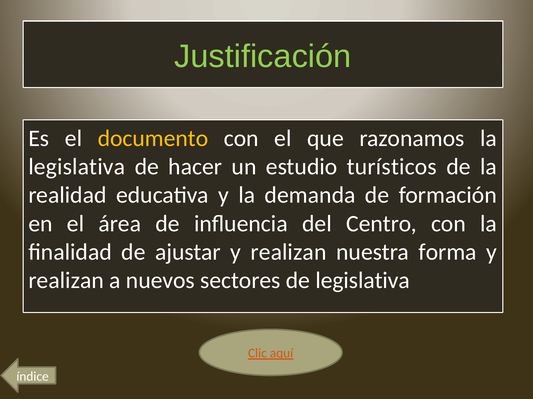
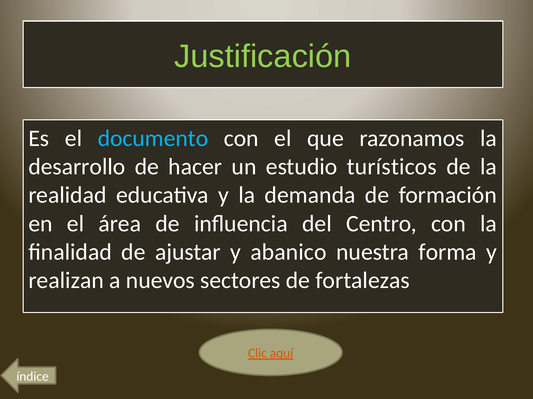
documento colour: yellow -> light blue
legislativa at (77, 167): legislativa -> desarrollo
ajustar y realizan: realizan -> abanico
de legislativa: legislativa -> fortalezas
